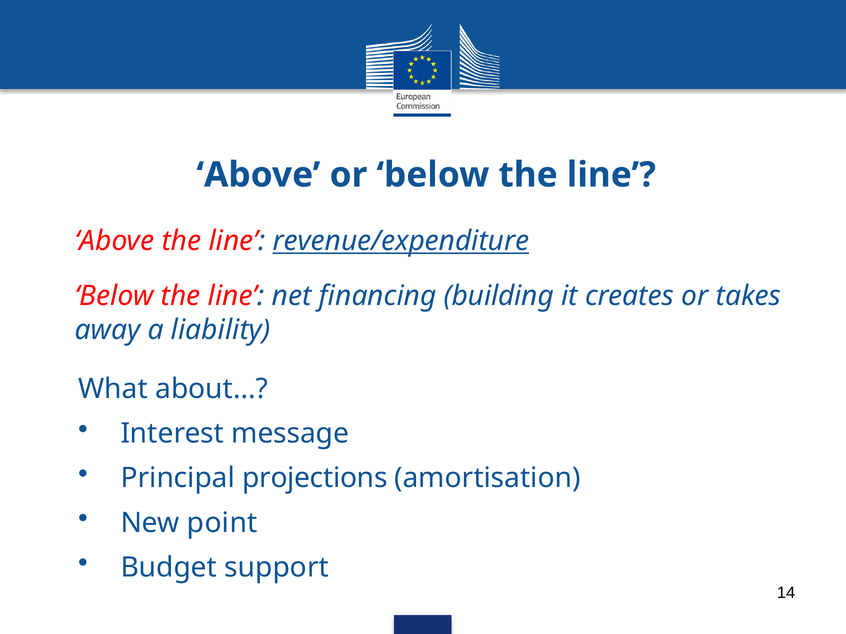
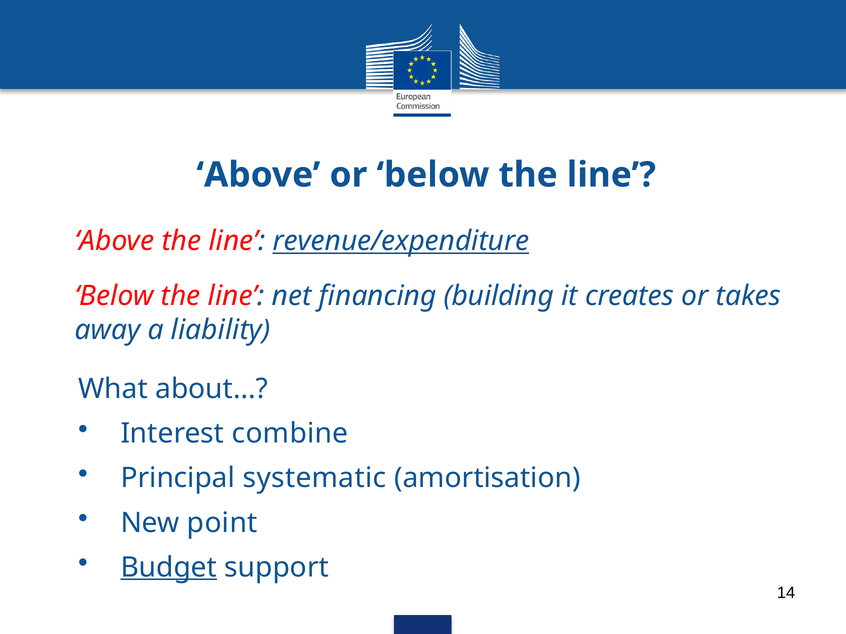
message: message -> combine
projections: projections -> systematic
Budget underline: none -> present
